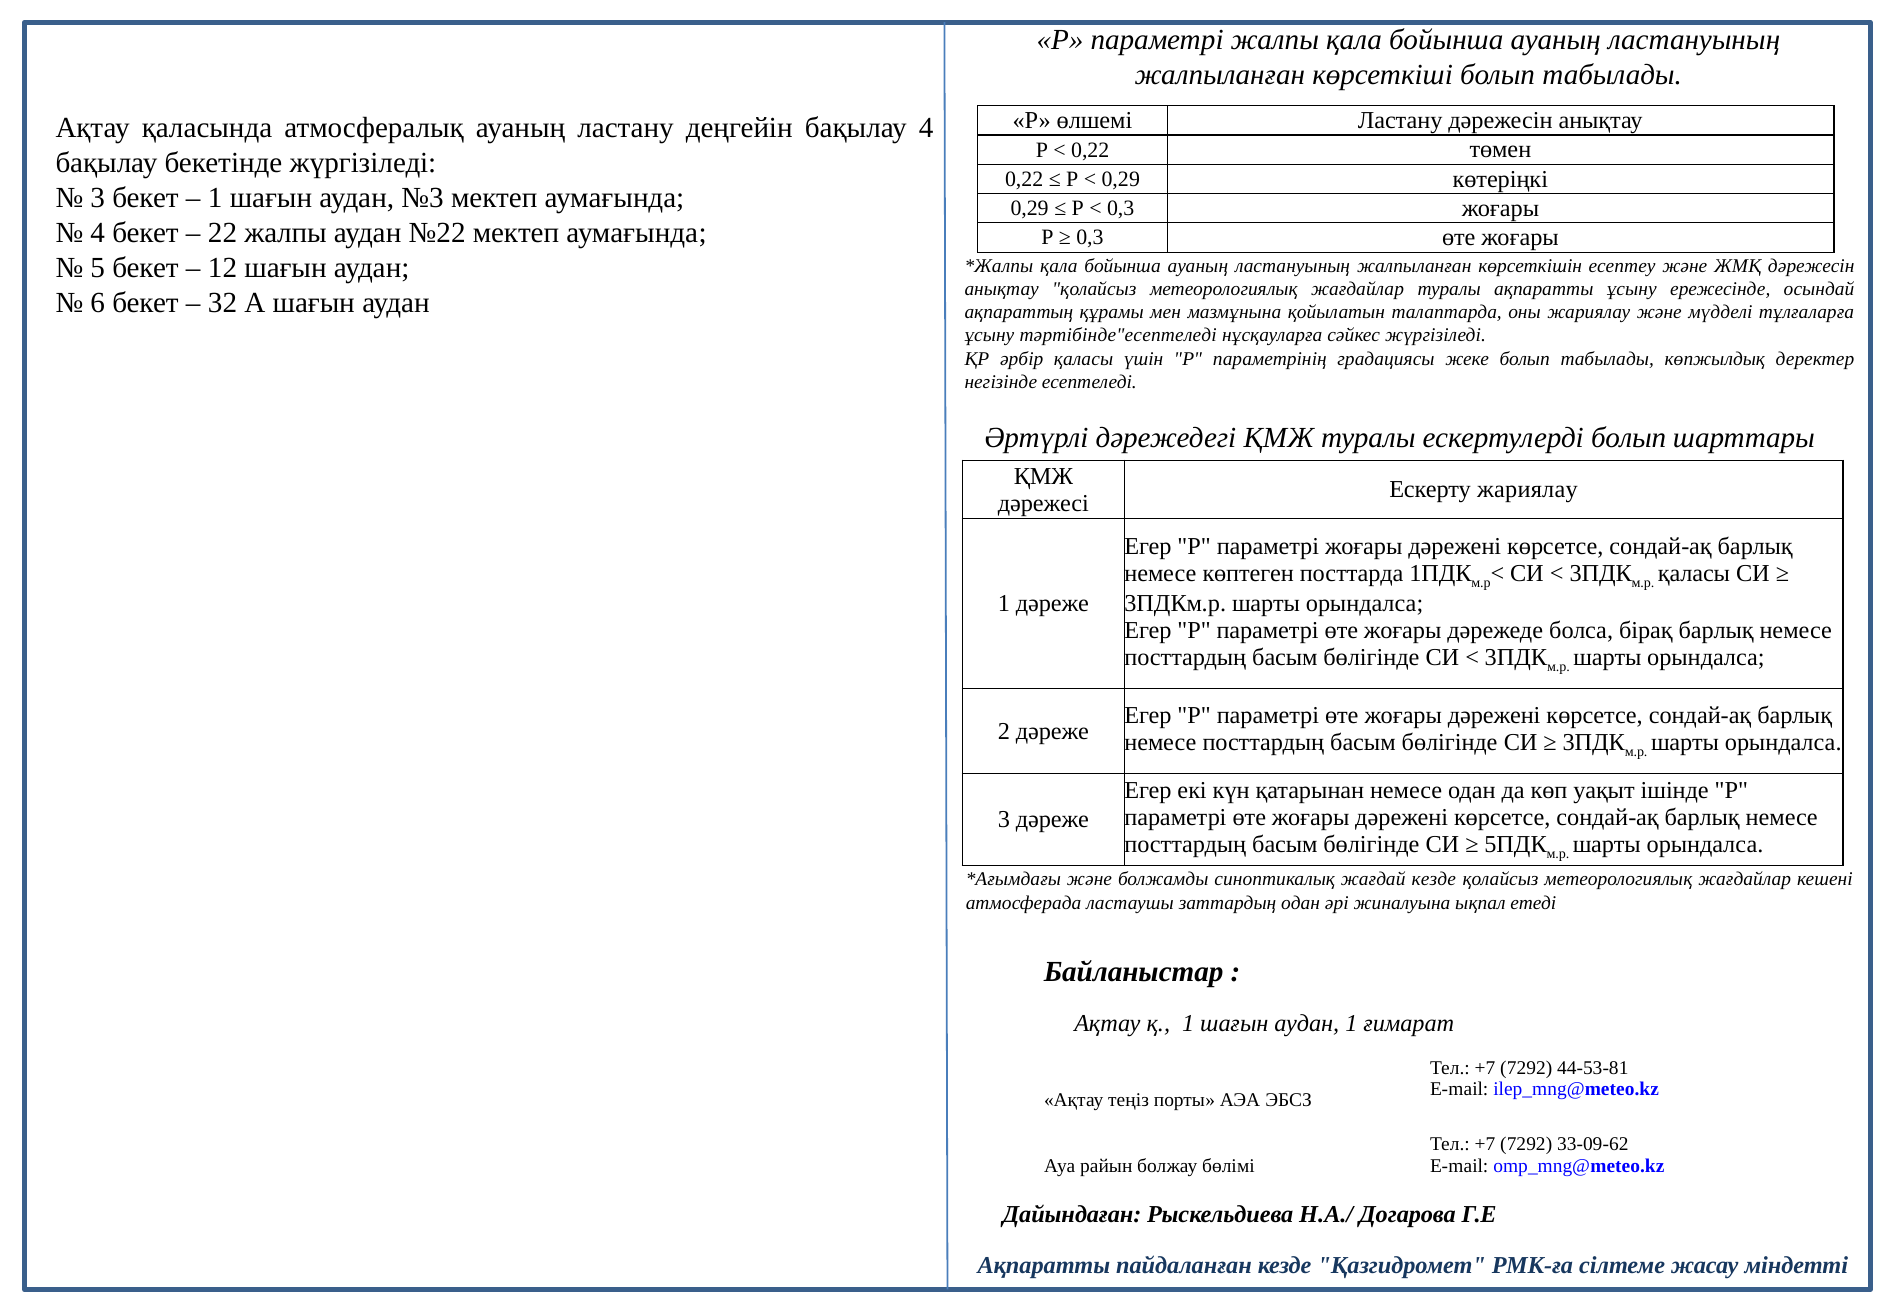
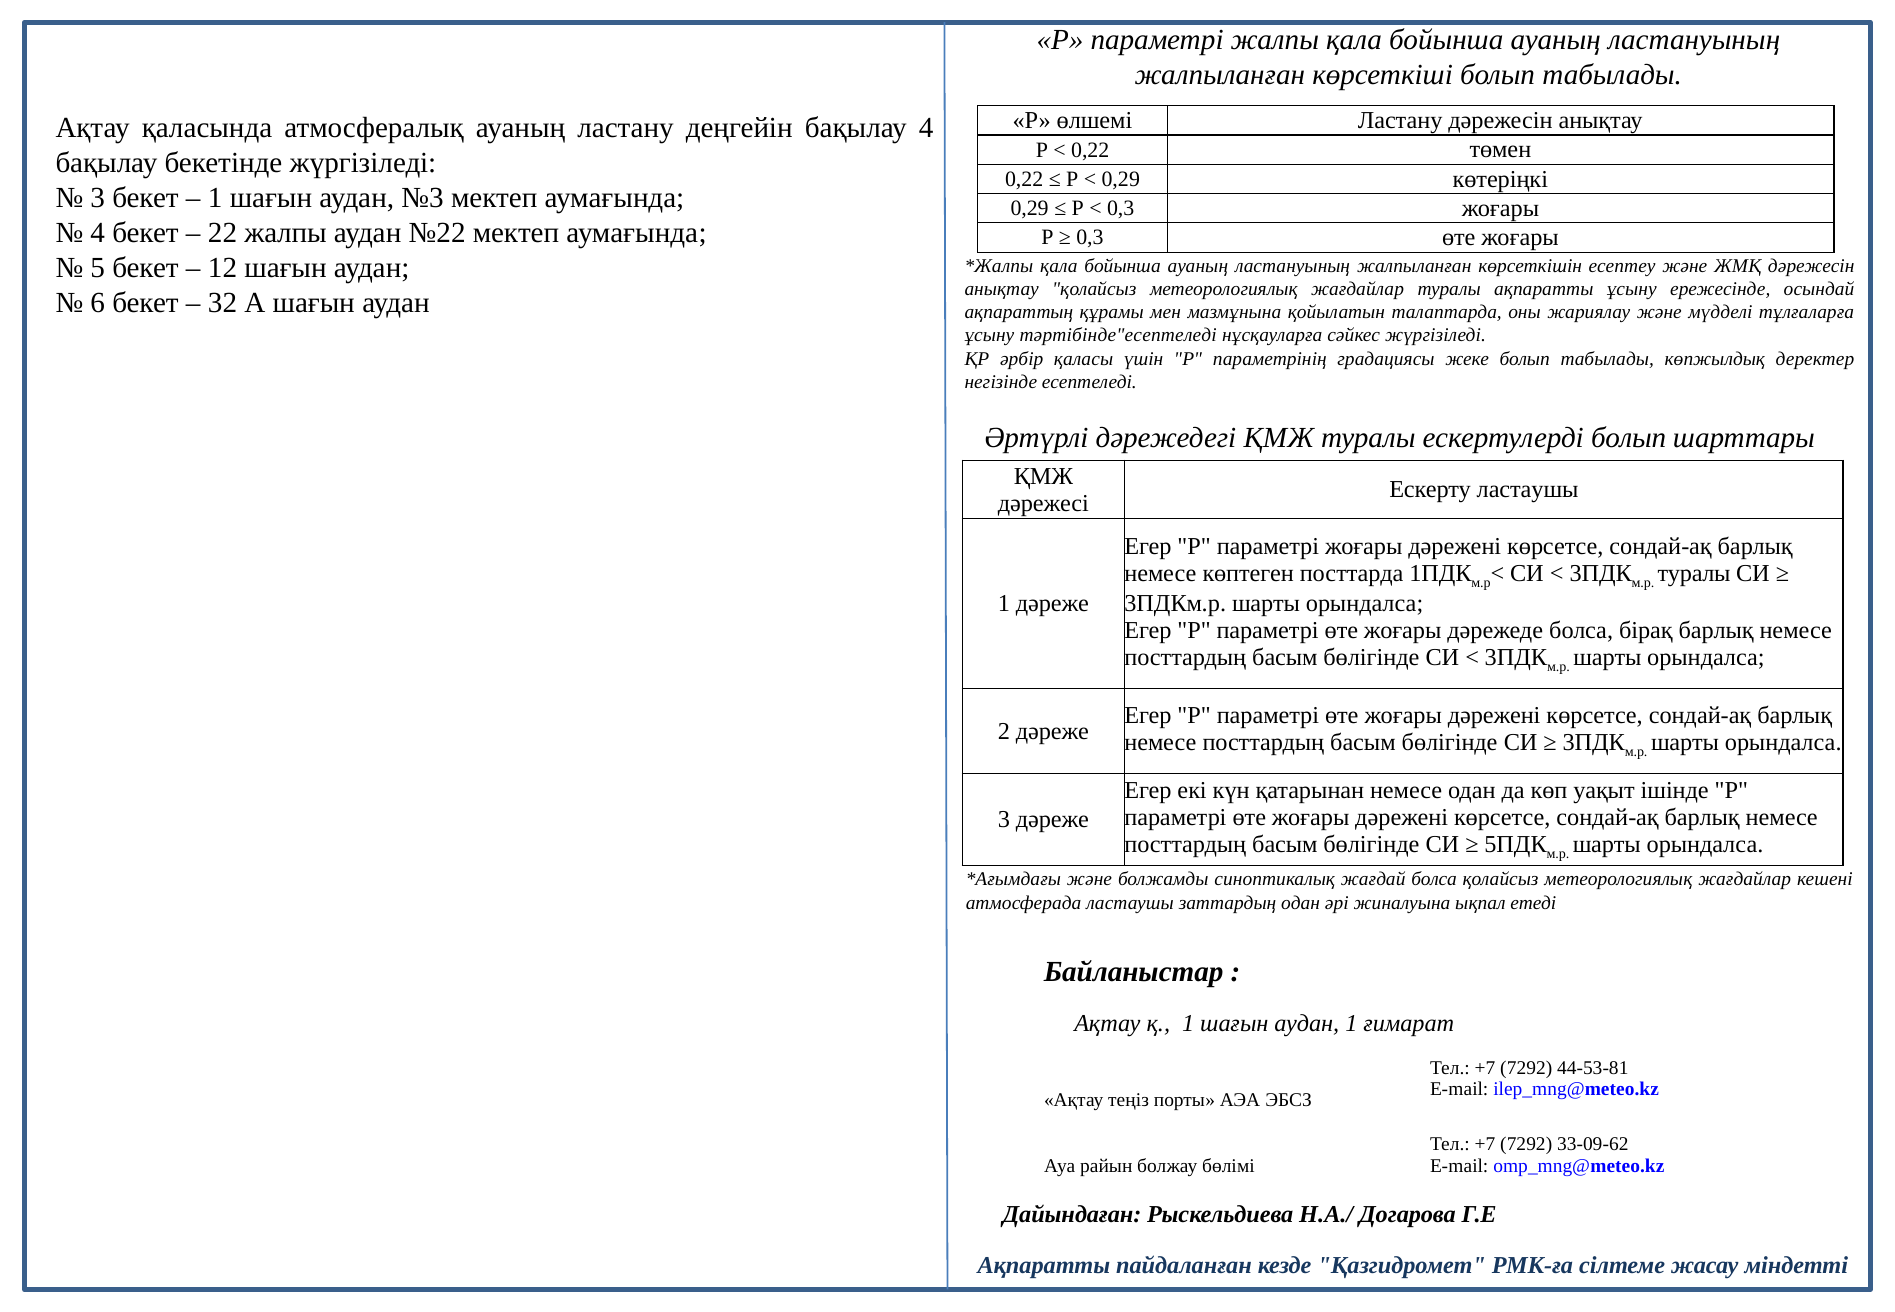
Ескерту жариялау: жариялау -> ластаушы
қаласы at (1694, 573): қаласы -> туралы
жағдай кезде: кезде -> болса
